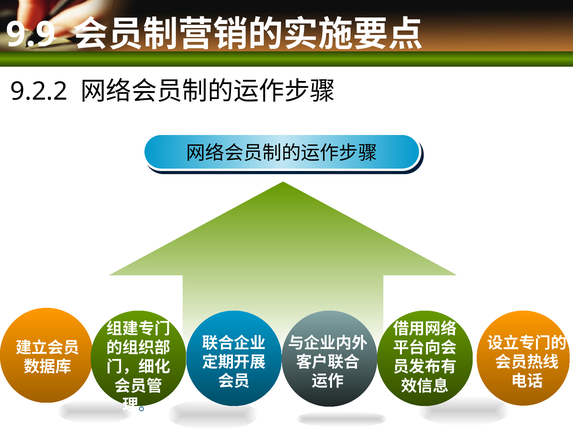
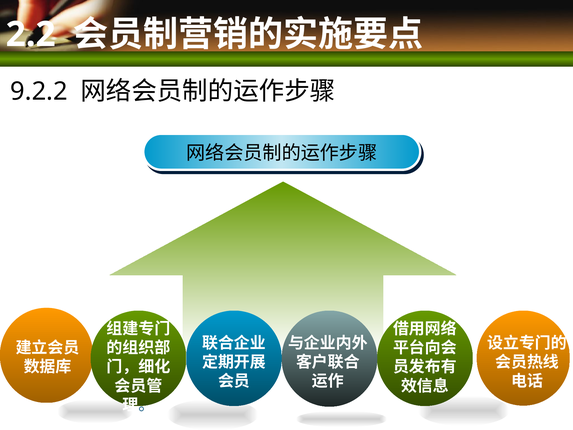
9.9: 9.9 -> 2.2
